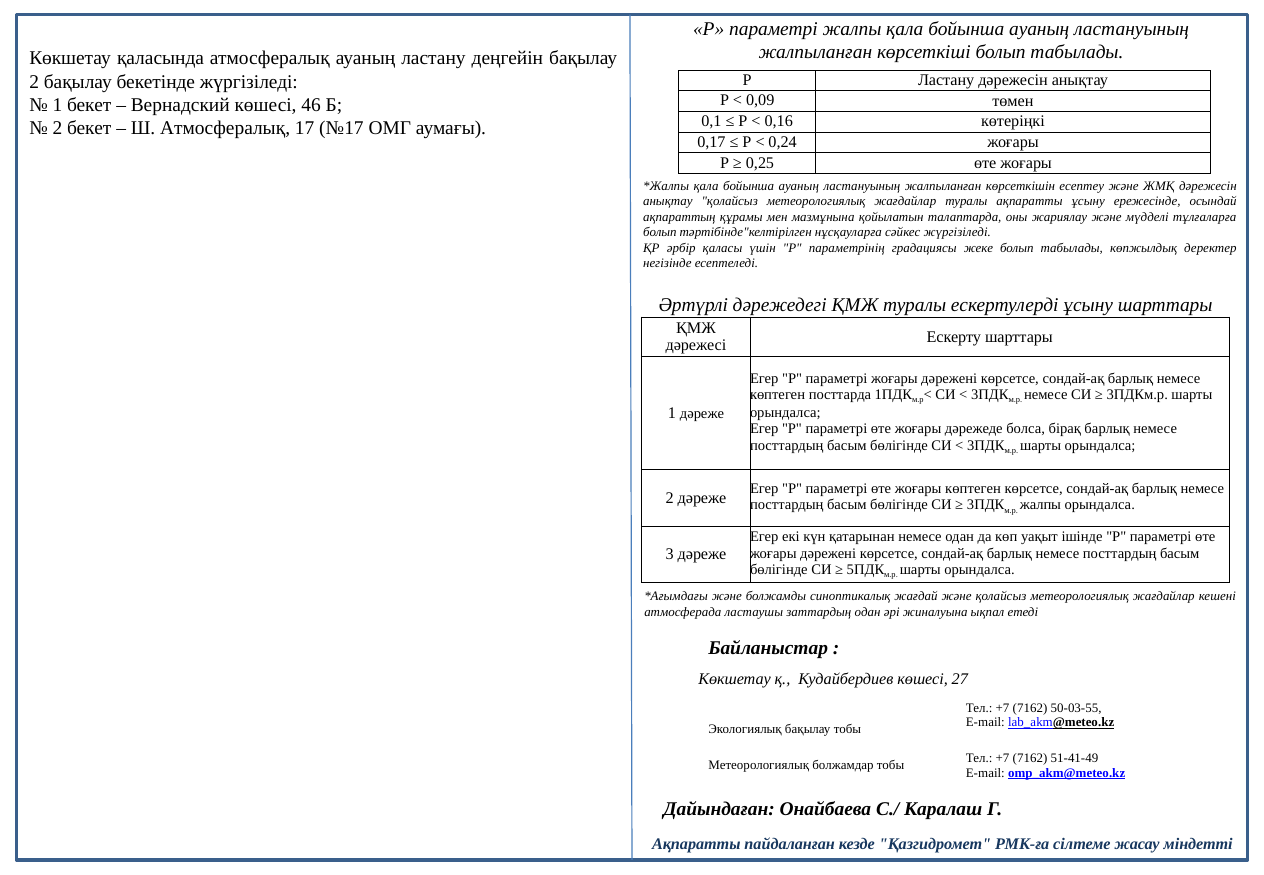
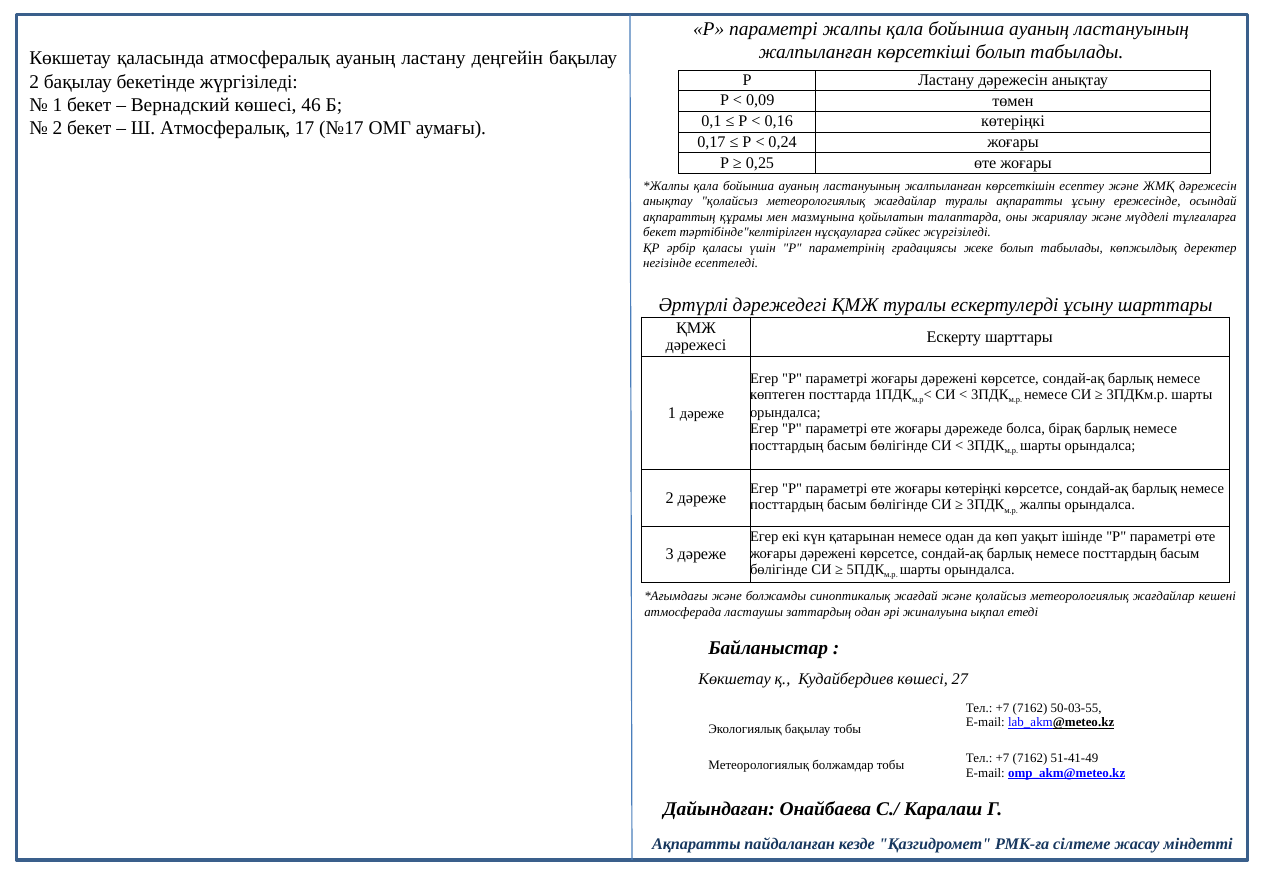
болып at (660, 232): болып -> бекет
жоғары көптеген: көптеген -> көтеріңкі
